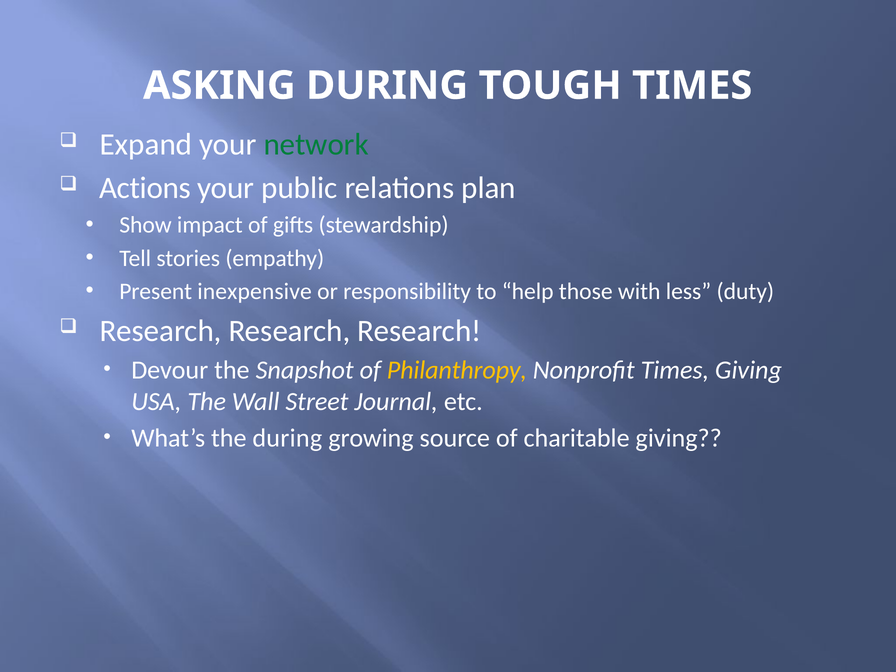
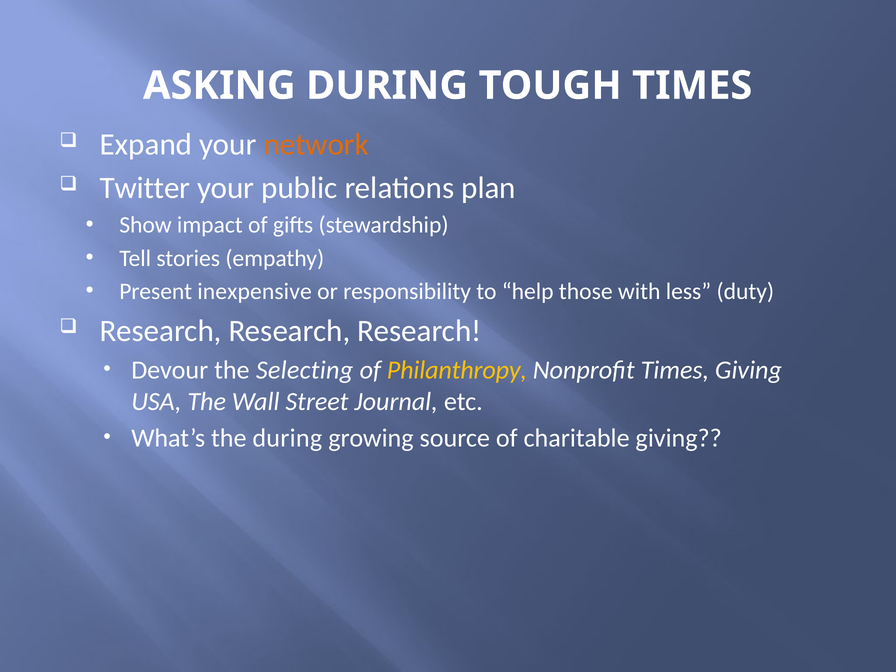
network colour: green -> orange
Actions: Actions -> Twitter
Snapshot: Snapshot -> Selecting
